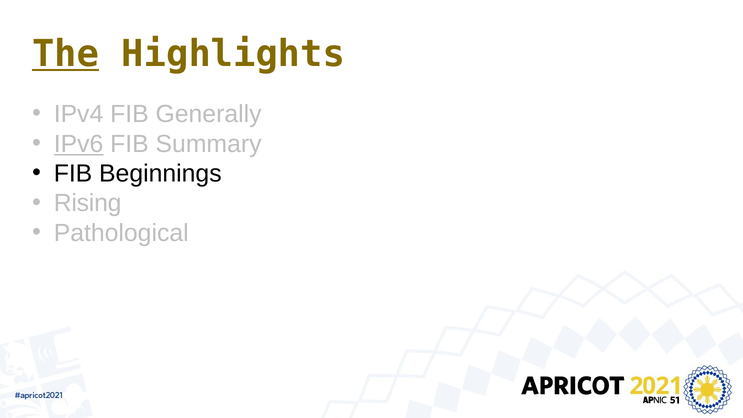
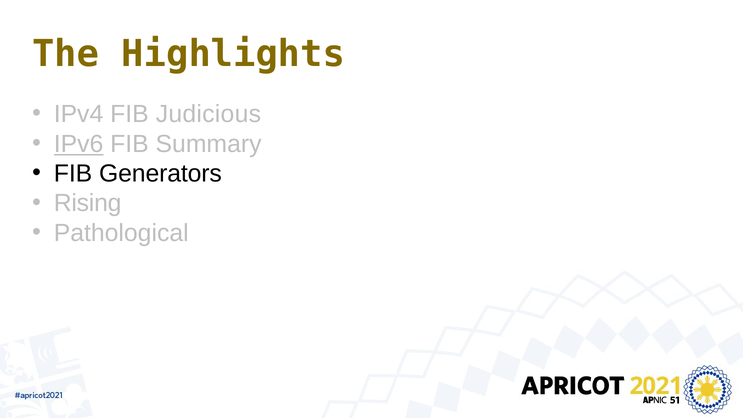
The underline: present -> none
Generally: Generally -> Judicious
Beginnings: Beginnings -> Generators
